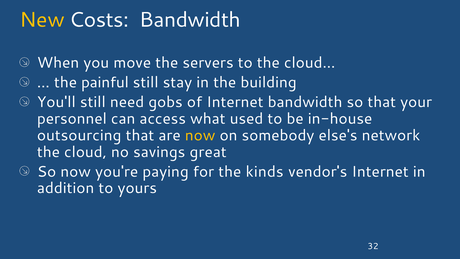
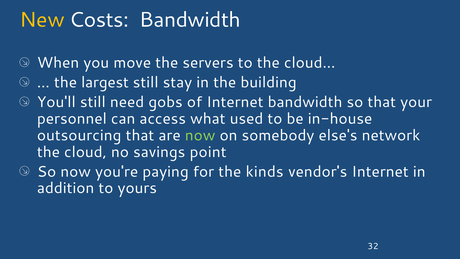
painful: painful -> largest
now at (200, 135) colour: yellow -> light green
great: great -> point
